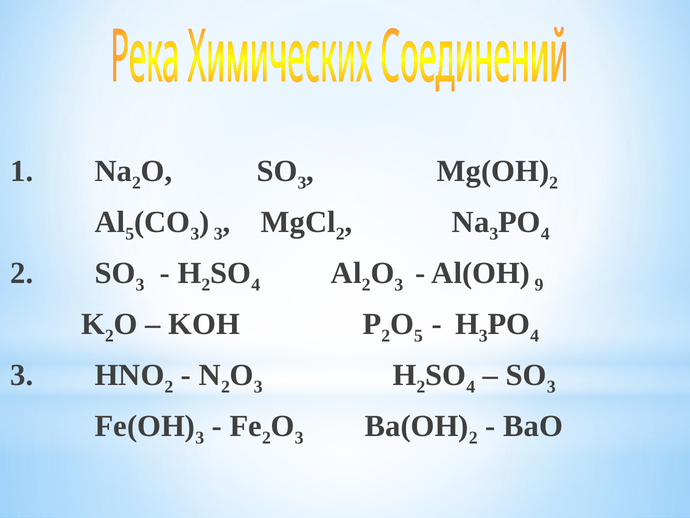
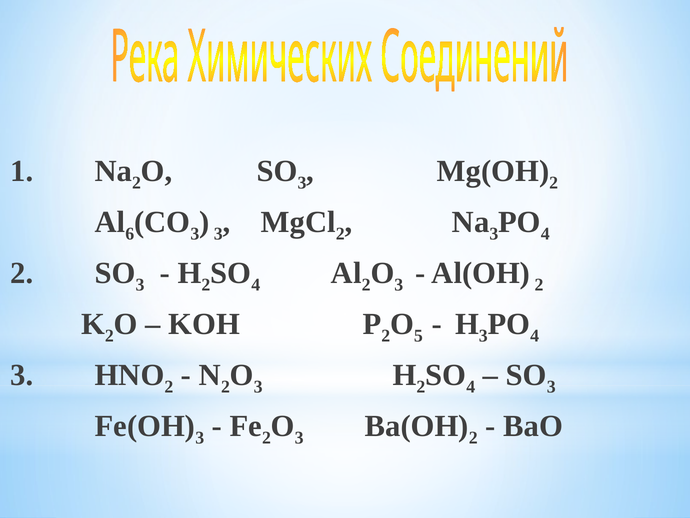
5 at (130, 234): 5 -> 6
Al(OH 9: 9 -> 2
